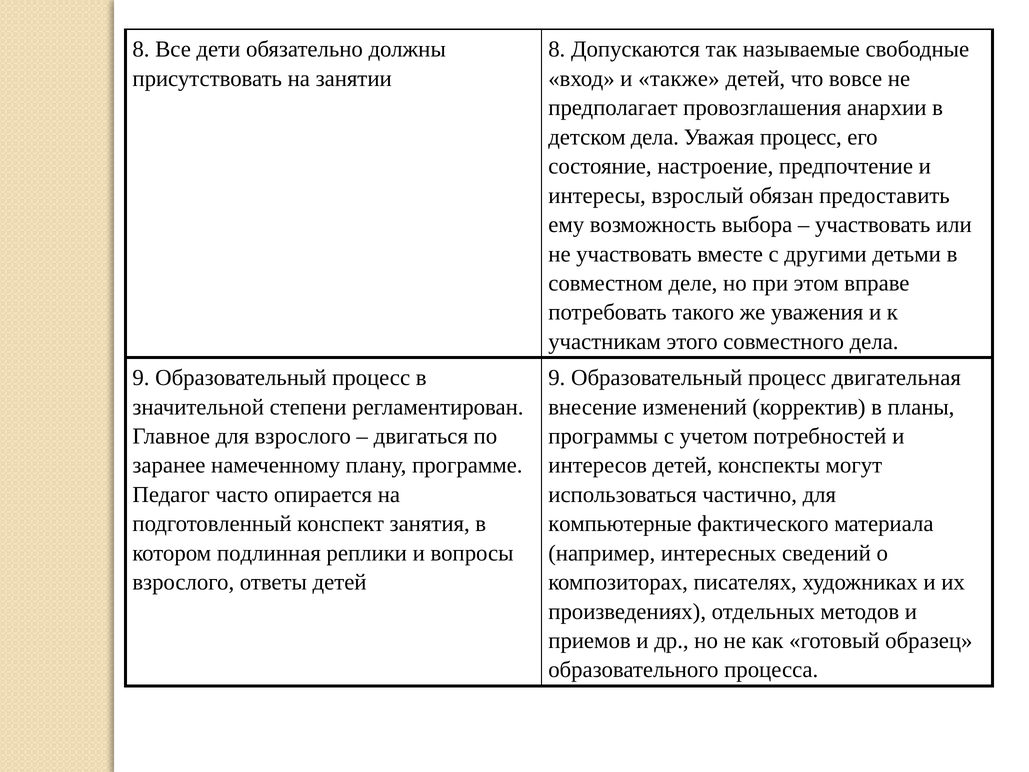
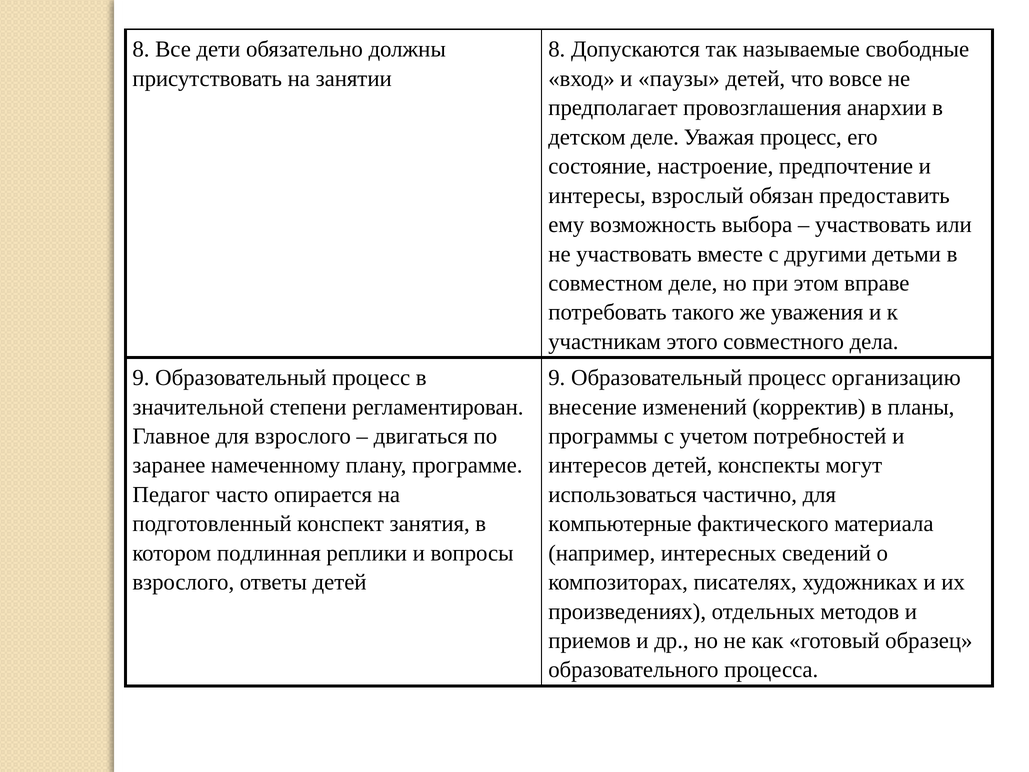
также: также -> паузы
детском дела: дела -> деле
двигательная: двигательная -> организацию
